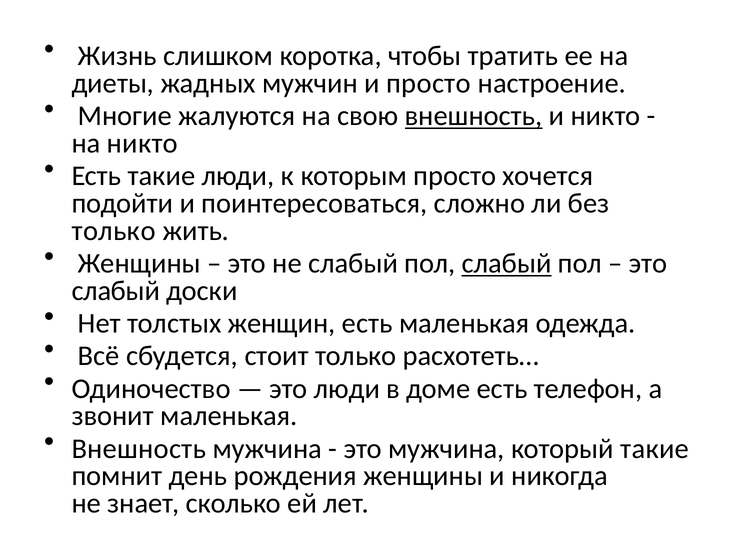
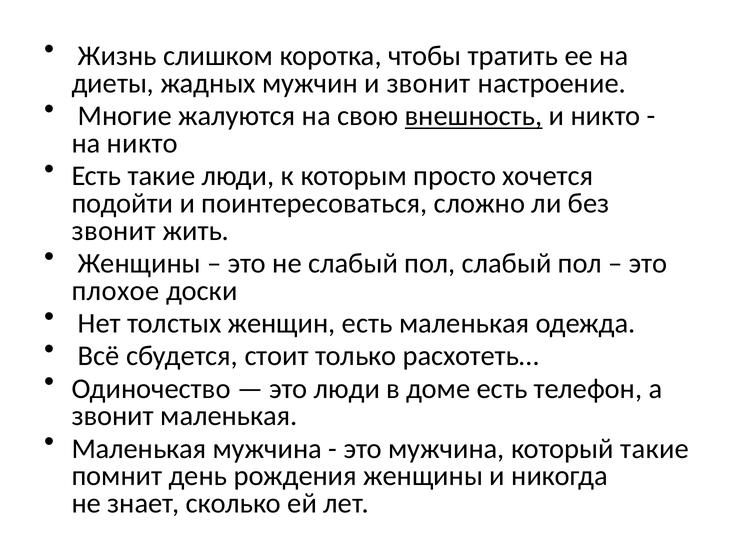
и просто: просто -> звонит
только at (114, 231): только -> звонит
слабый at (507, 264) underline: present -> none
слабый at (116, 291): слабый -> плохое
Внешность at (139, 449): Внешность -> Маленькая
